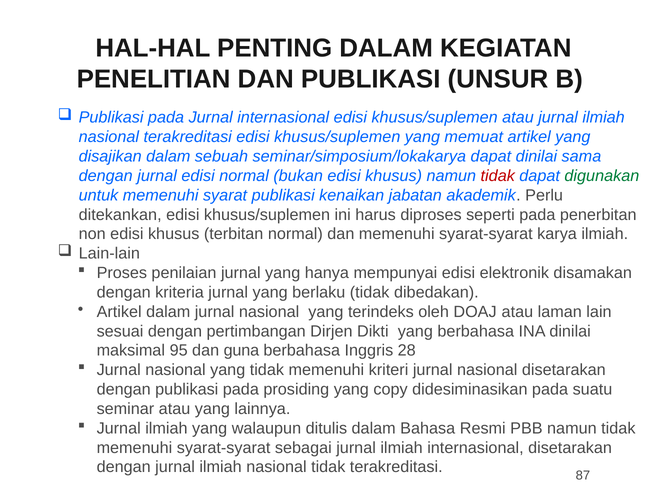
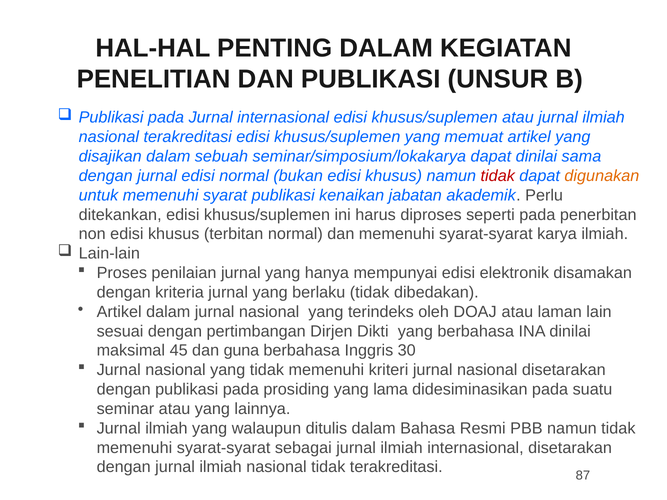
digunakan colour: green -> orange
95: 95 -> 45
28: 28 -> 30
copy: copy -> lama
